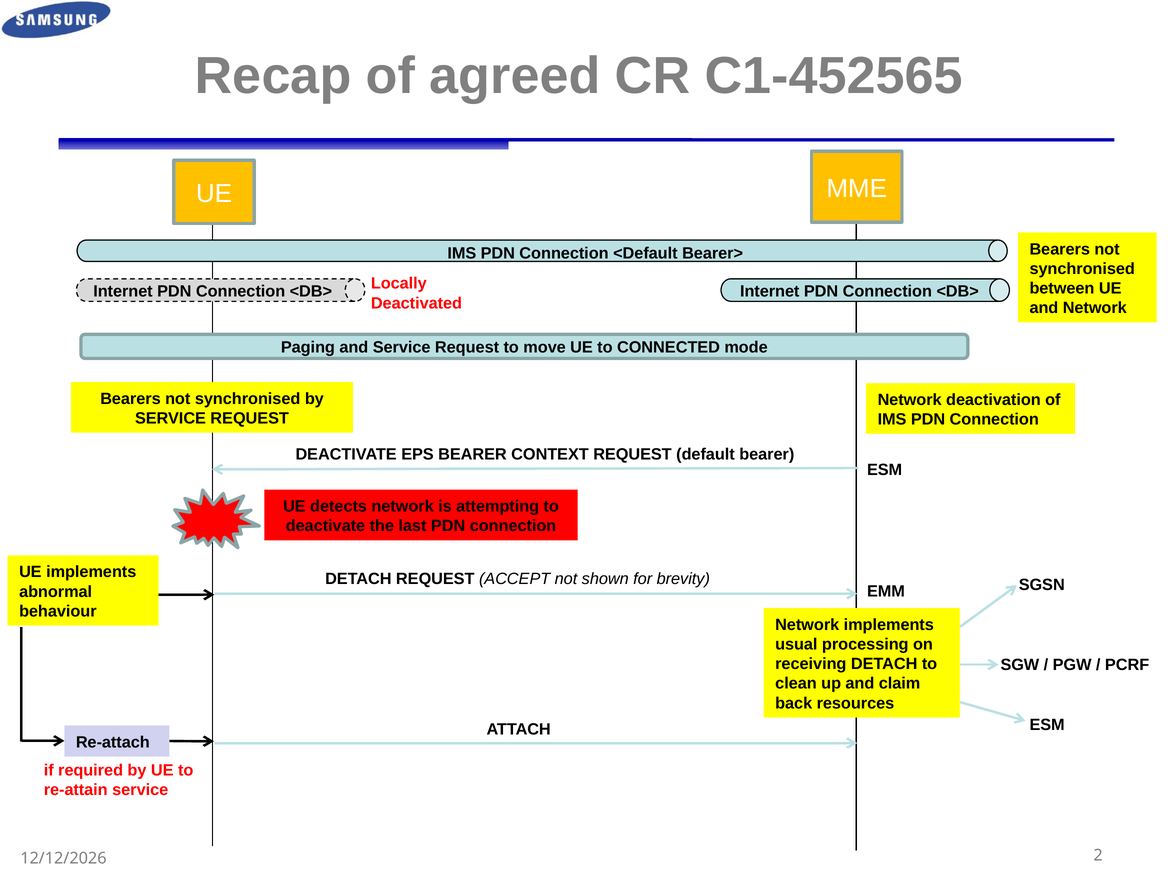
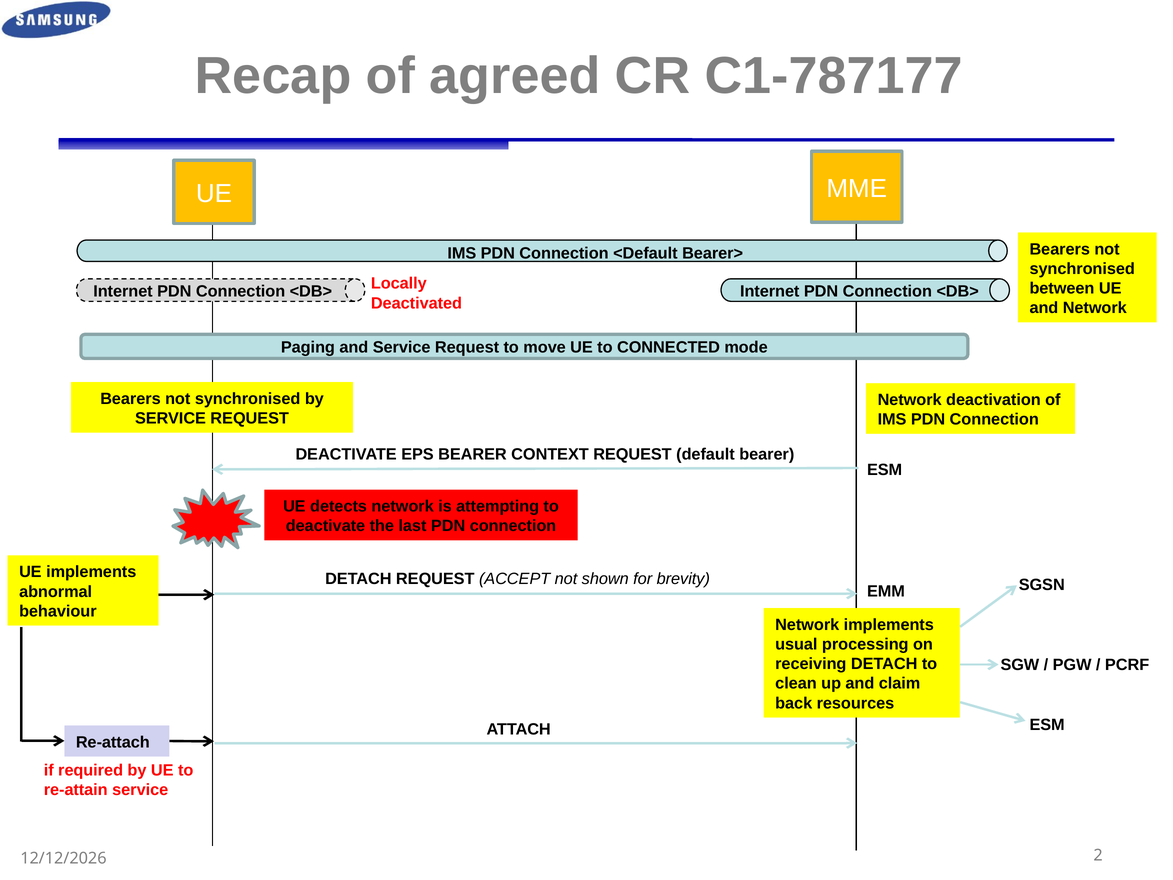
C1-452565: C1-452565 -> C1-787177
